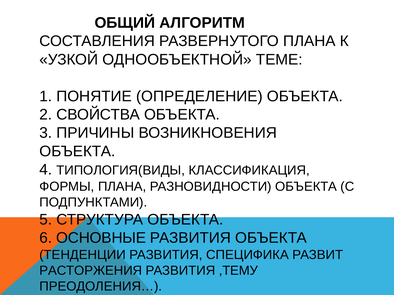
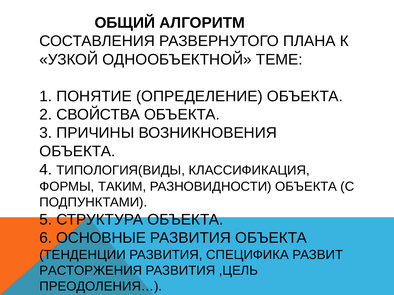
ФОРМЫ ПЛАНА: ПЛАНА -> ТАКИМ
,ТЕМУ: ,ТЕМУ -> ,ЦЕЛЬ
